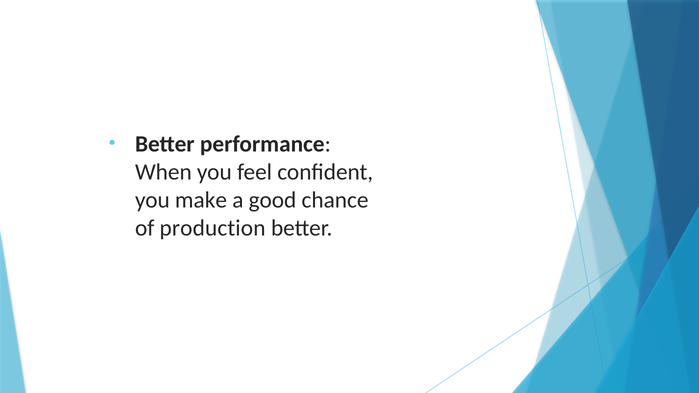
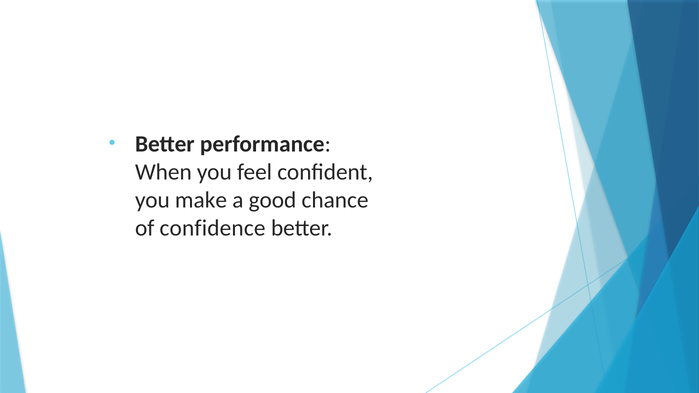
production: production -> confidence
